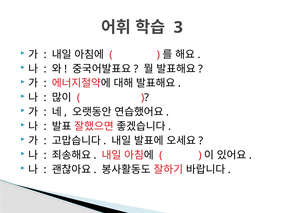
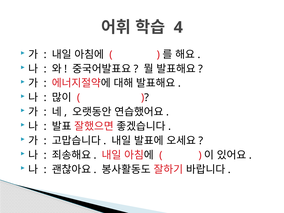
3: 3 -> 4
